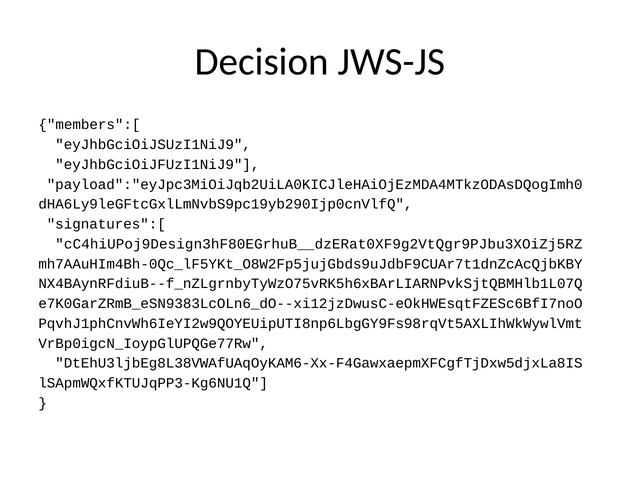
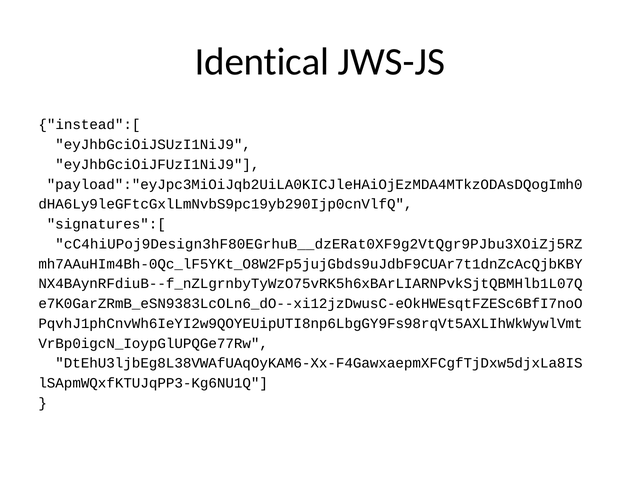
Decision: Decision -> Identical
members":[: members":[ -> instead":[
